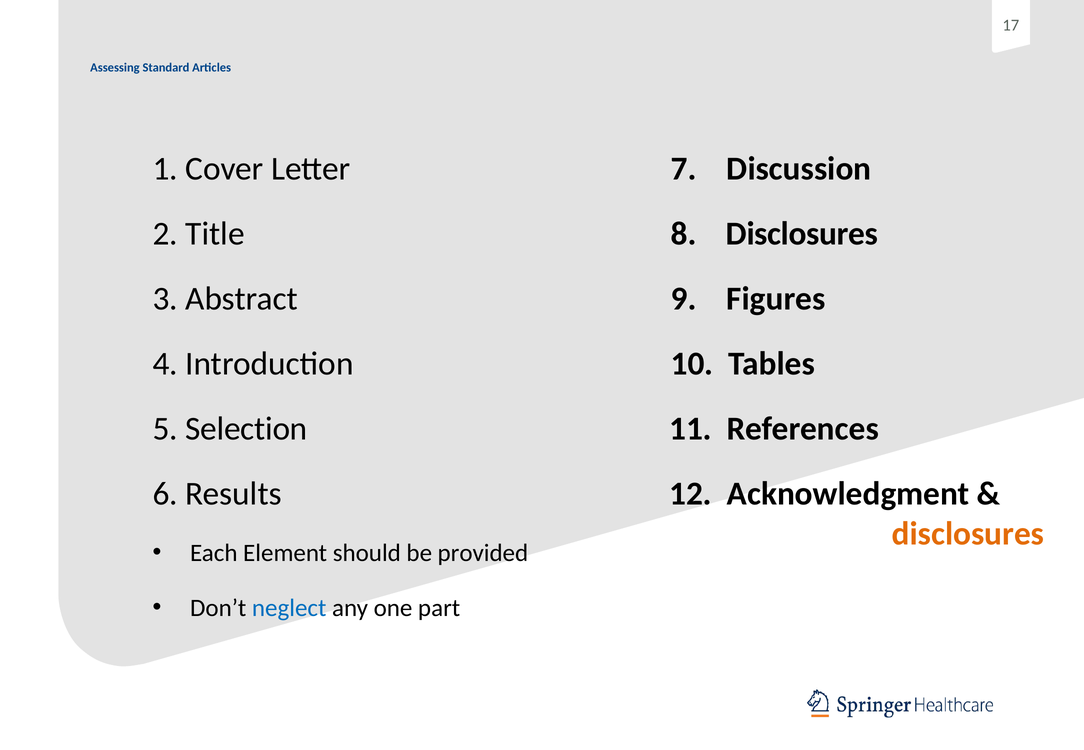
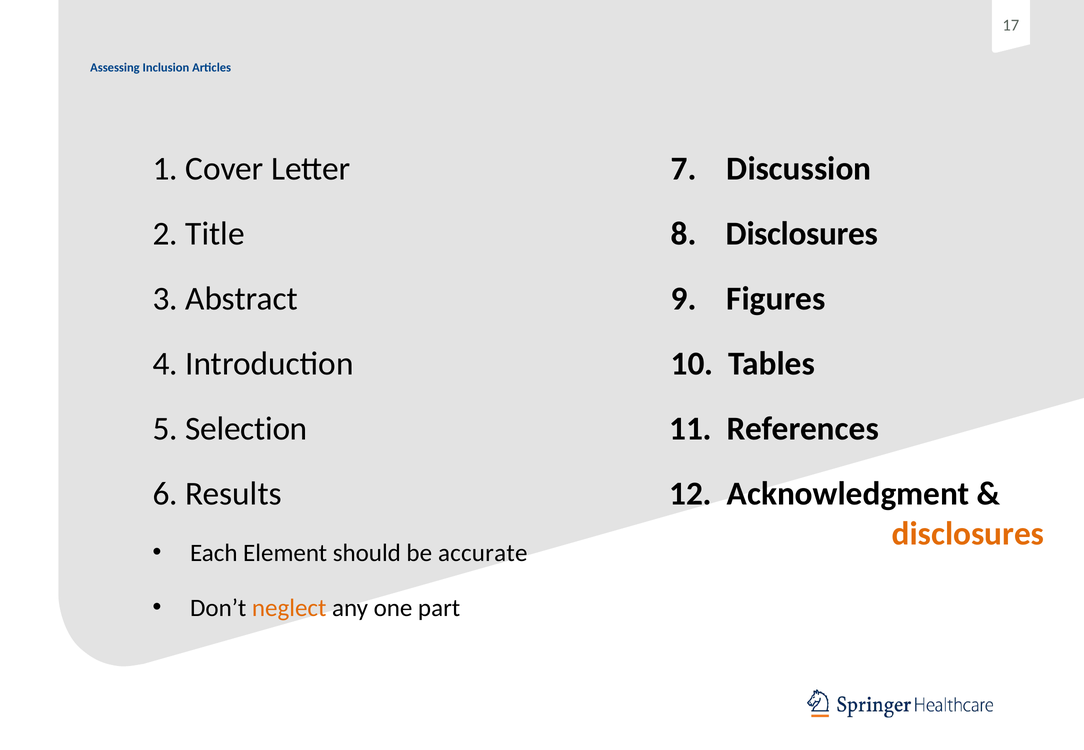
Standard: Standard -> Inclusion
provided: provided -> accurate
neglect colour: blue -> orange
